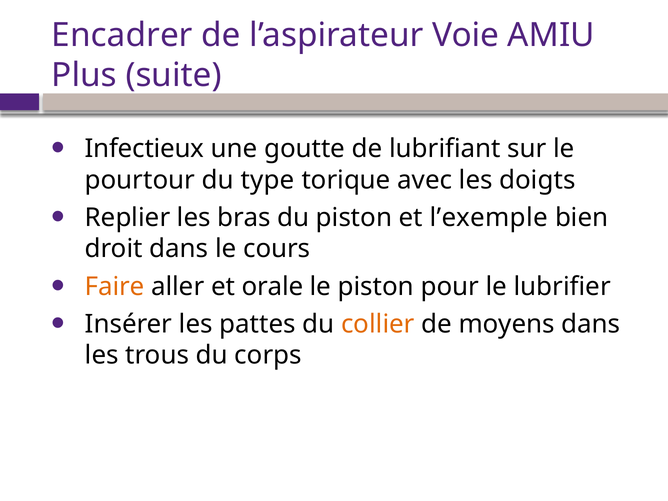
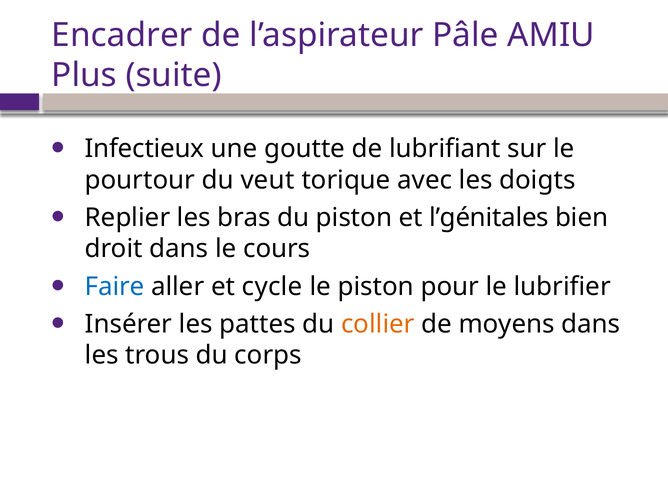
Voie: Voie -> Pâle
type: type -> veut
l’exemple: l’exemple -> l’génitales
Faire colour: orange -> blue
orale: orale -> cycle
